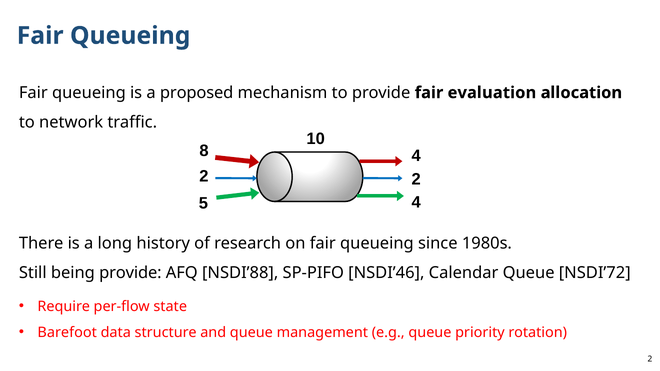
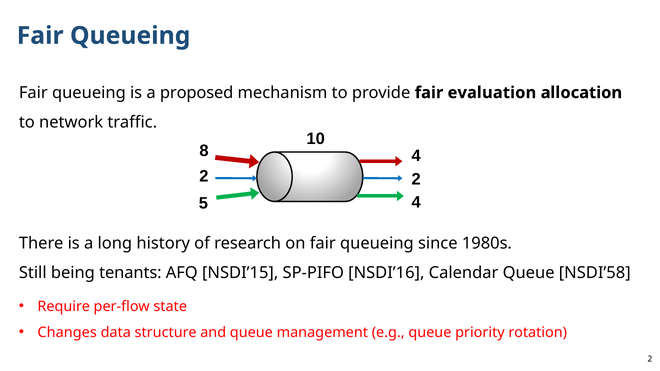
being provide: provide -> tenants
NSDI’88: NSDI’88 -> NSDI’15
NSDI’46: NSDI’46 -> NSDI’16
NSDI’72: NSDI’72 -> NSDI’58
Barefoot: Barefoot -> Changes
